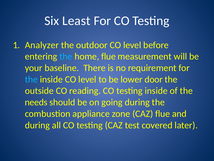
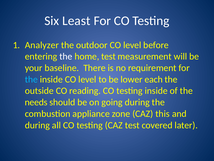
the at (66, 56) colour: light blue -> white
home flue: flue -> test
door: door -> each
CAZ flue: flue -> this
